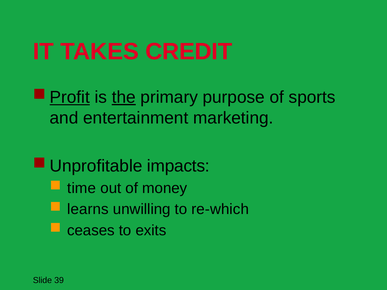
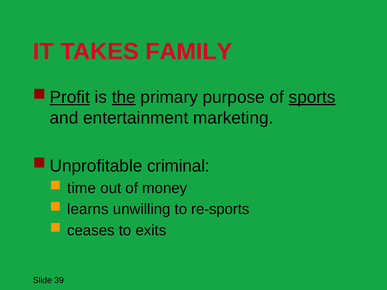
CREDIT: CREDIT -> FAMILY
sports underline: none -> present
impacts: impacts -> criminal
re-which: re-which -> re-sports
